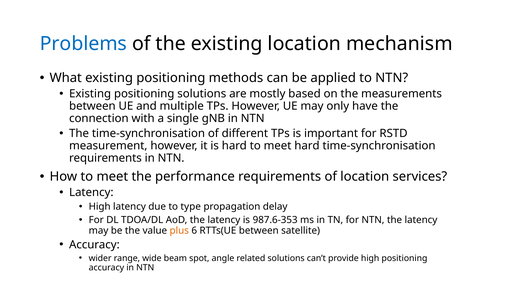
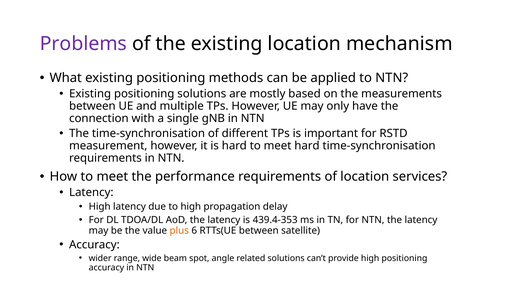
Problems colour: blue -> purple
to type: type -> high
987.6-353: 987.6-353 -> 439.4-353
